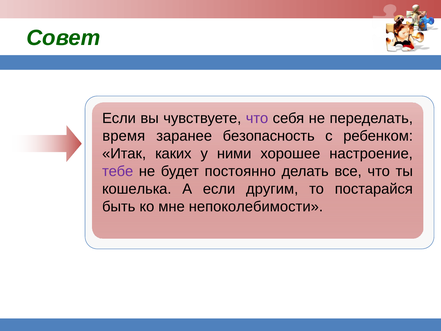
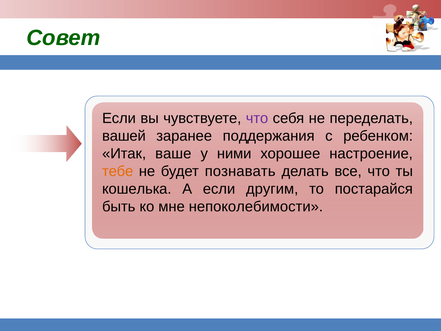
время: время -> вашей
безопасность: безопасность -> поддержания
каких: каких -> ваше
тебе colour: purple -> orange
постоянно: постоянно -> познавать
